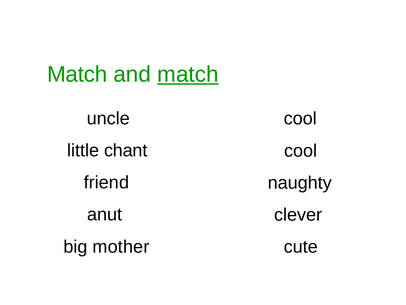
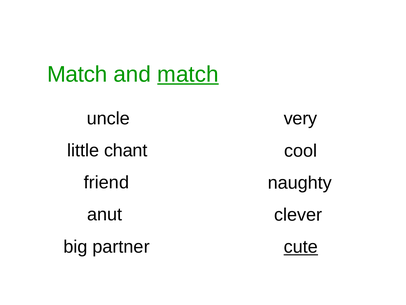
cool at (300, 118): cool -> very
mother: mother -> partner
cute underline: none -> present
